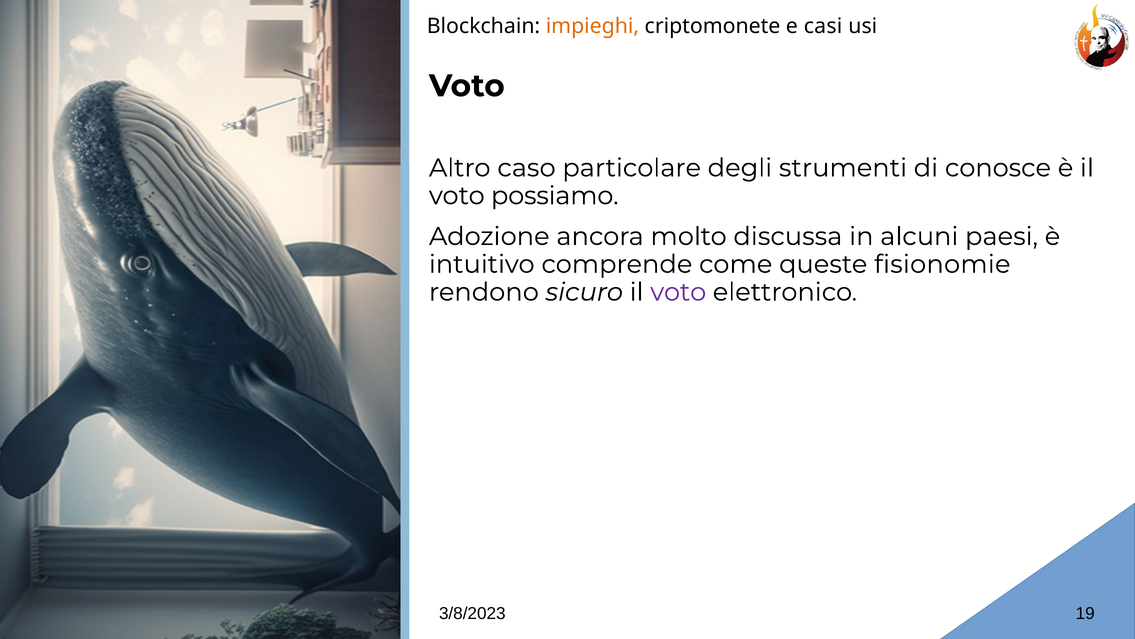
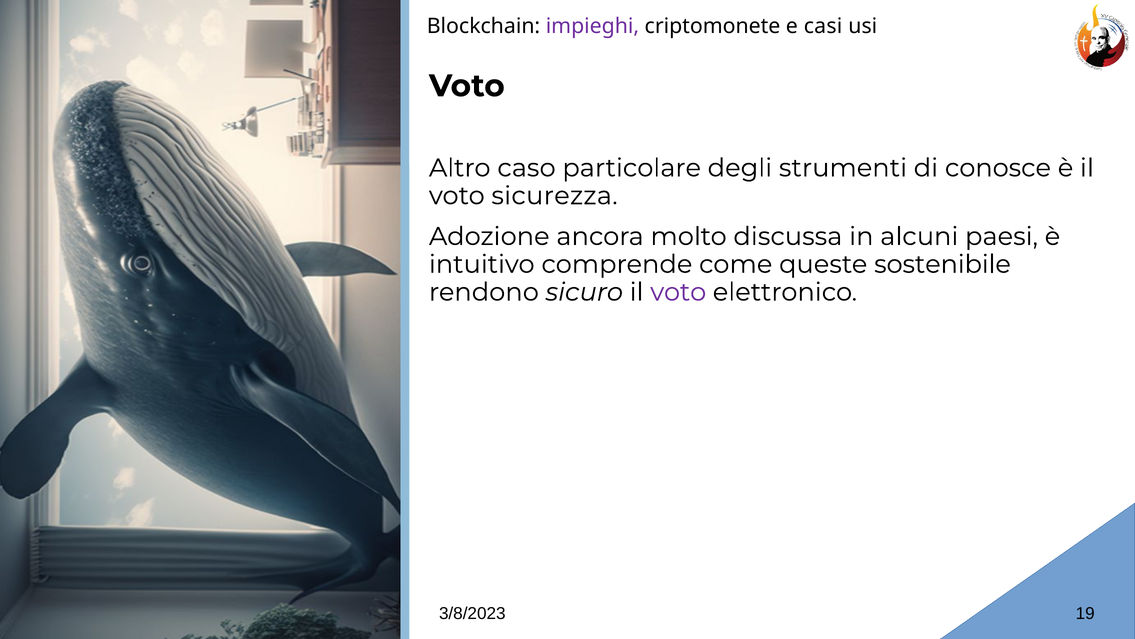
impieghi colour: orange -> purple
possiamo: possiamo -> sicurezza
fisionomie: fisionomie -> sostenibile
